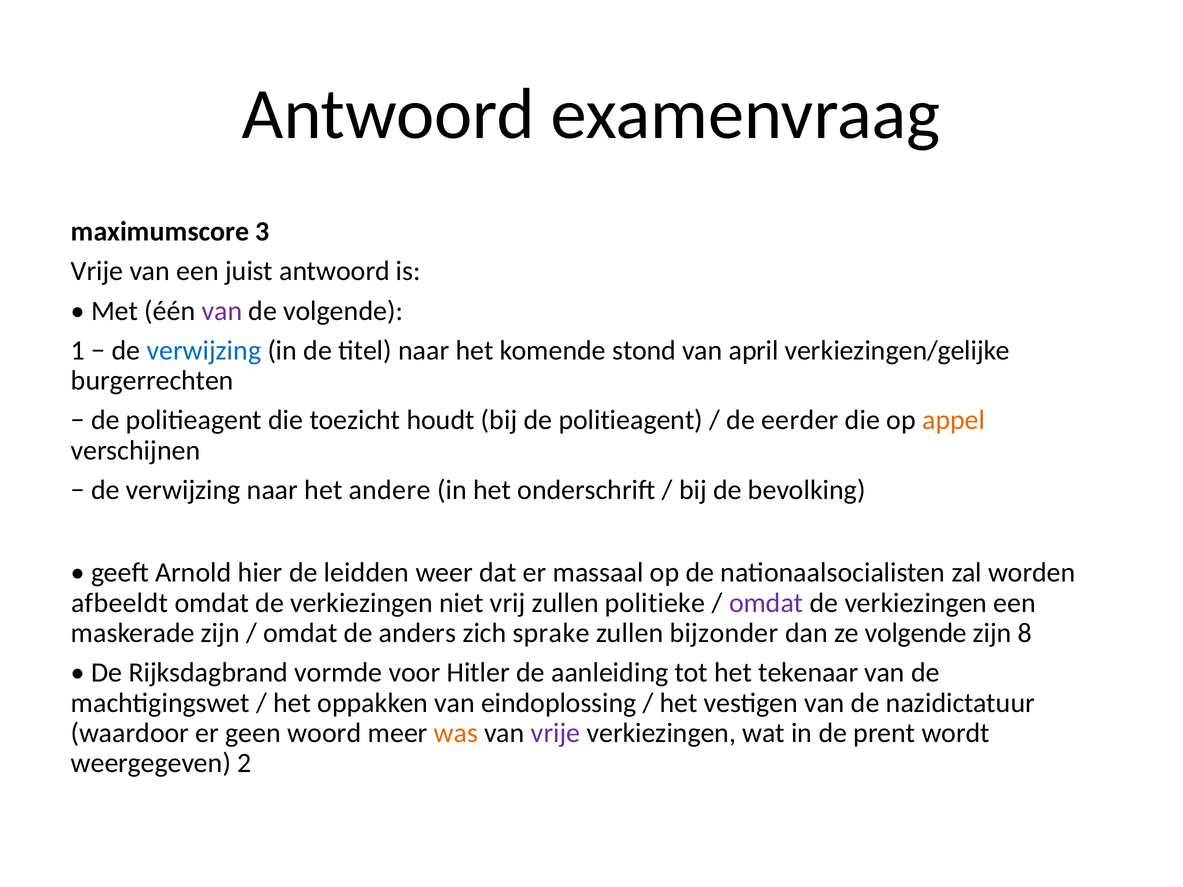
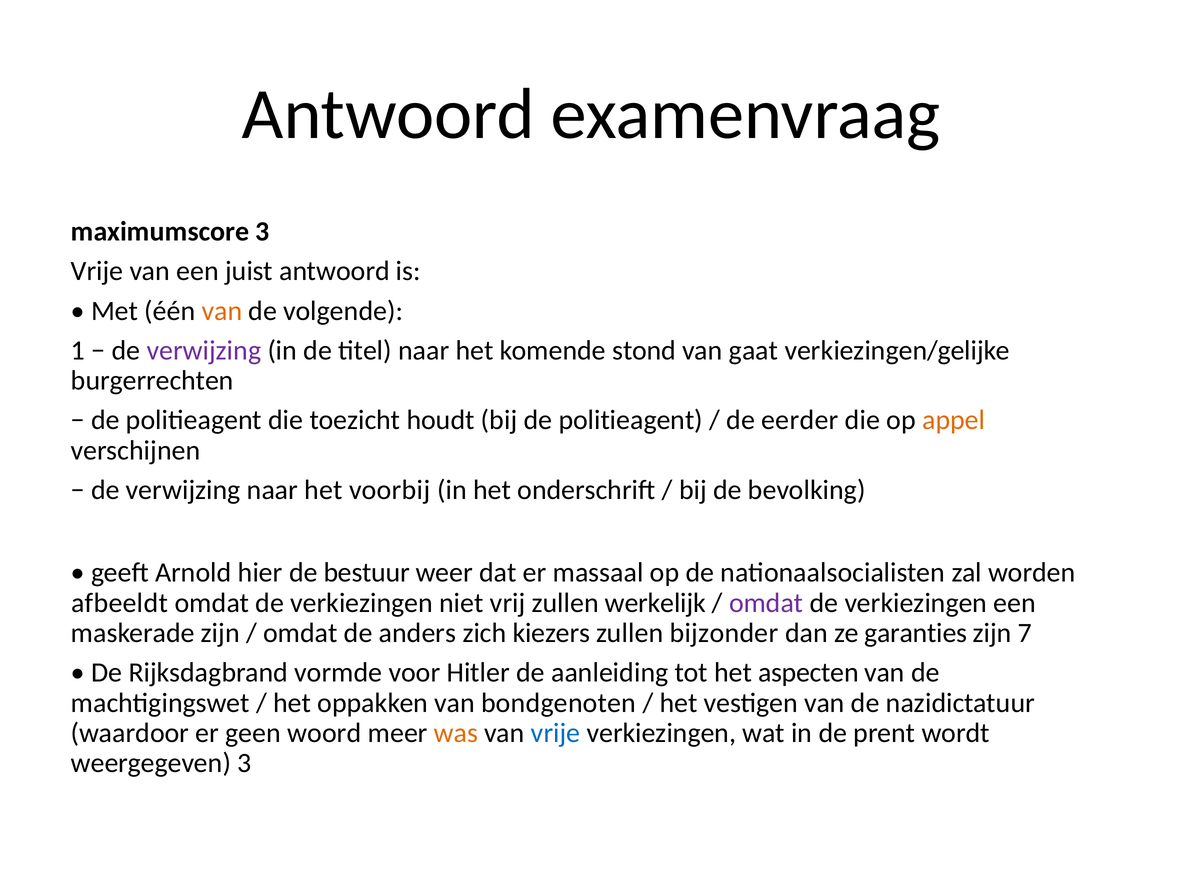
van at (222, 311) colour: purple -> orange
verwijzing at (204, 351) colour: blue -> purple
april: april -> gaat
andere: andere -> voorbij
leidden: leidden -> bestuur
politieke: politieke -> werkelijk
sprake: sprake -> kiezers
ze volgende: volgende -> garanties
8: 8 -> 7
tekenaar: tekenaar -> aspecten
eindoplossing: eindoplossing -> bondgenoten
vrije at (556, 733) colour: purple -> blue
weergegeven 2: 2 -> 3
